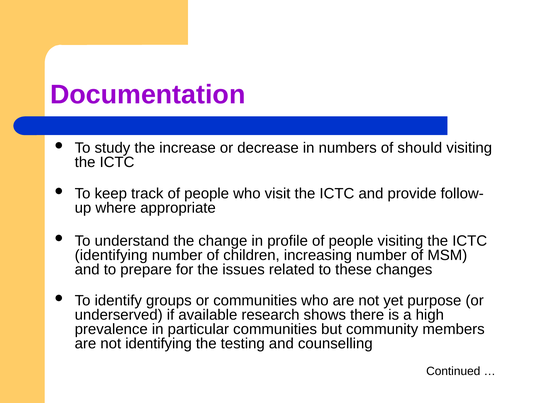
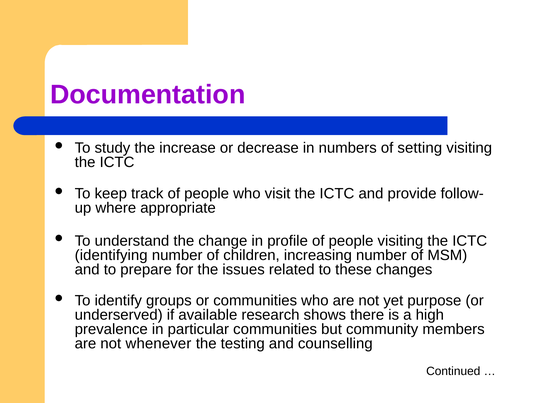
should: should -> setting
not identifying: identifying -> whenever
